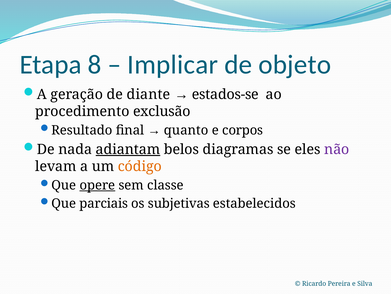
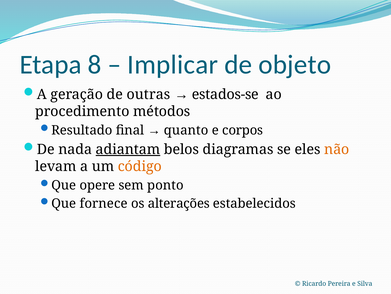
diante: diante -> outras
exclusão: exclusão -> métodos
não colour: purple -> orange
opere underline: present -> none
classe: classe -> ponto
parciais: parciais -> fornece
subjetivas: subjetivas -> alterações
